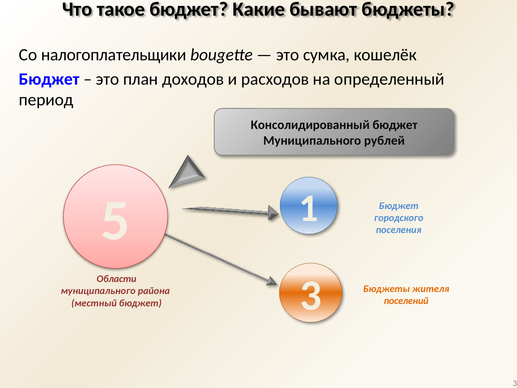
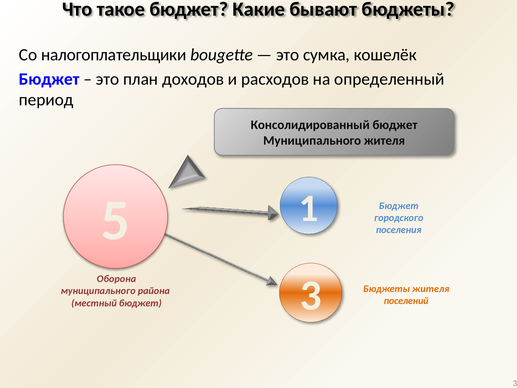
Муниципального рублей: рублей -> жителя
Области: Области -> Оборона
